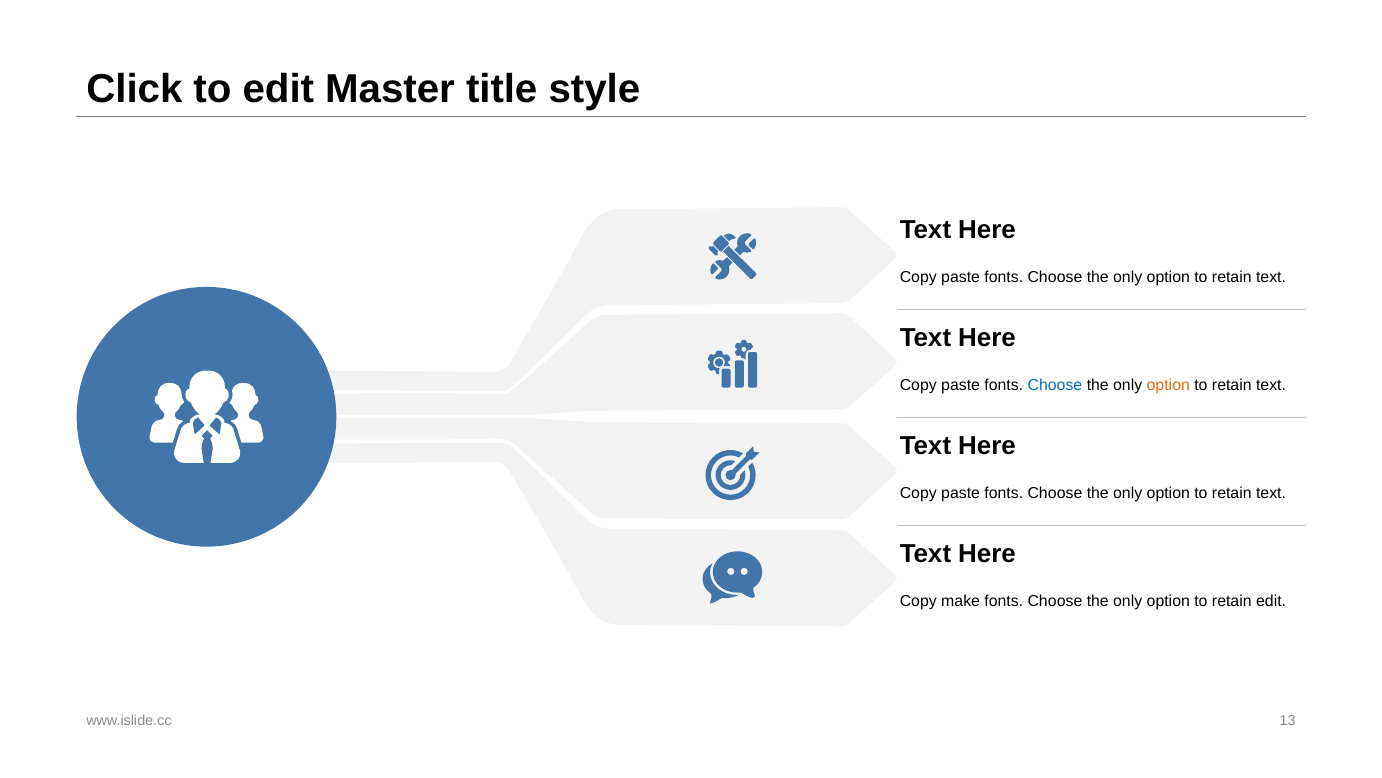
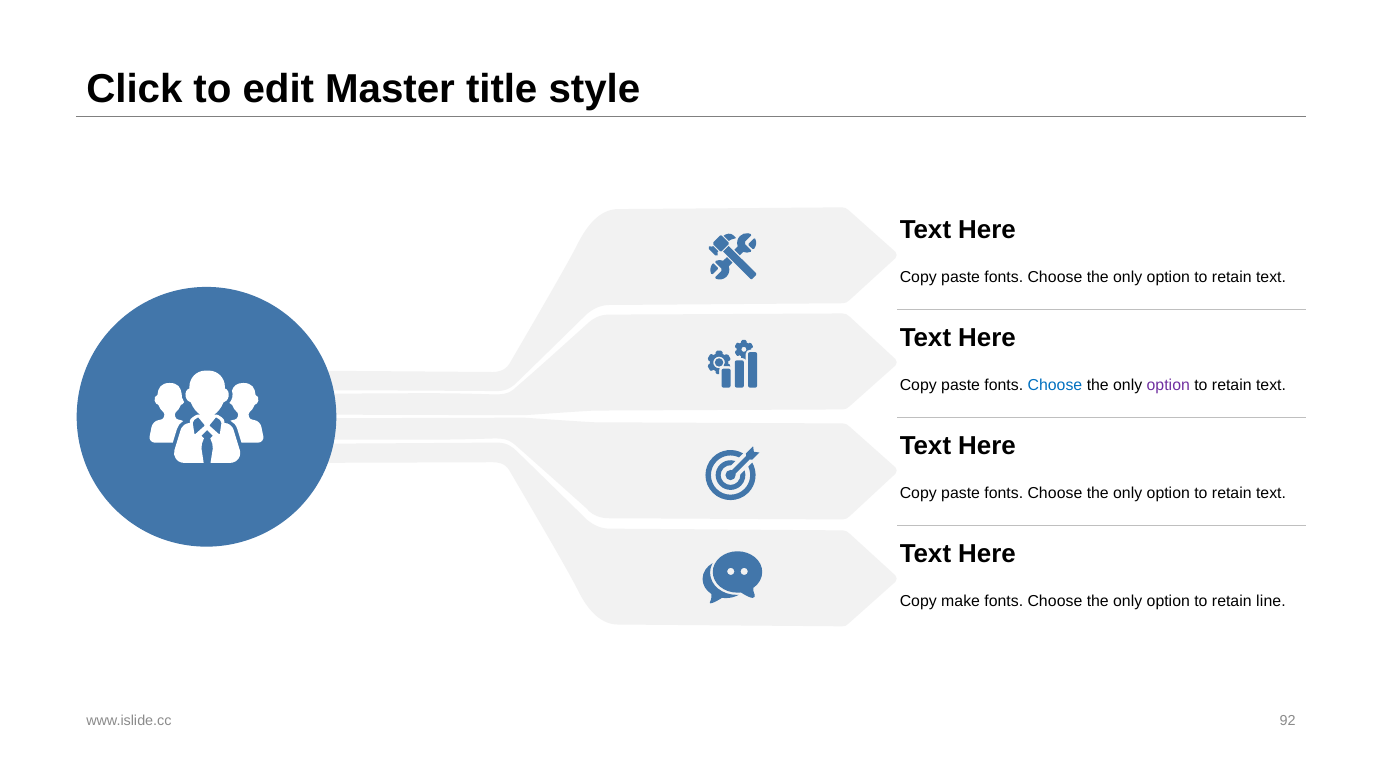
option at (1168, 385) colour: orange -> purple
retain edit: edit -> line
13: 13 -> 92
